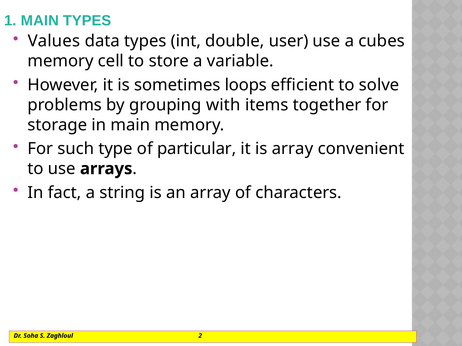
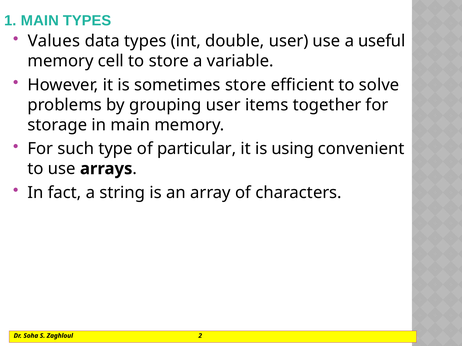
cubes: cubes -> useful
sometimes loops: loops -> store
grouping with: with -> user
is array: array -> using
